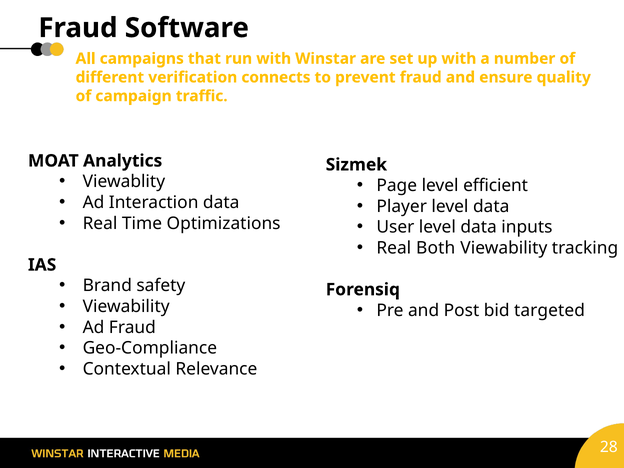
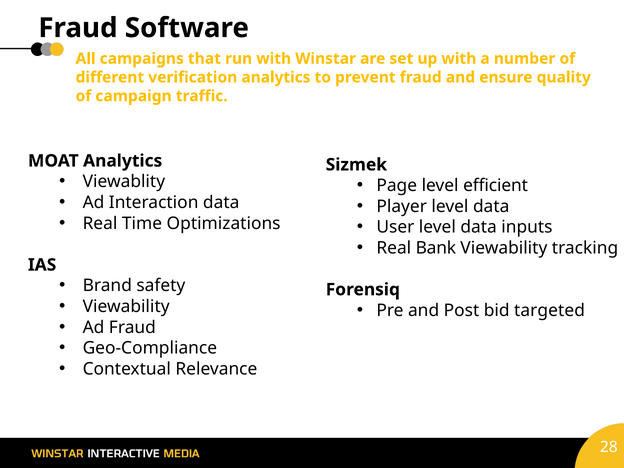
verification connects: connects -> analytics
Both: Both -> Bank
